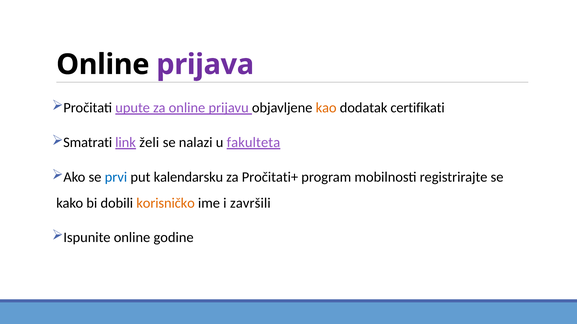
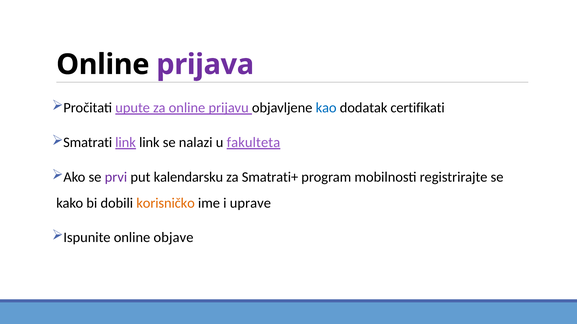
kao colour: orange -> blue
link želi: želi -> link
prvi colour: blue -> purple
Pročitati+: Pročitati+ -> Smatrati+
završili: završili -> uprave
godine: godine -> objave
